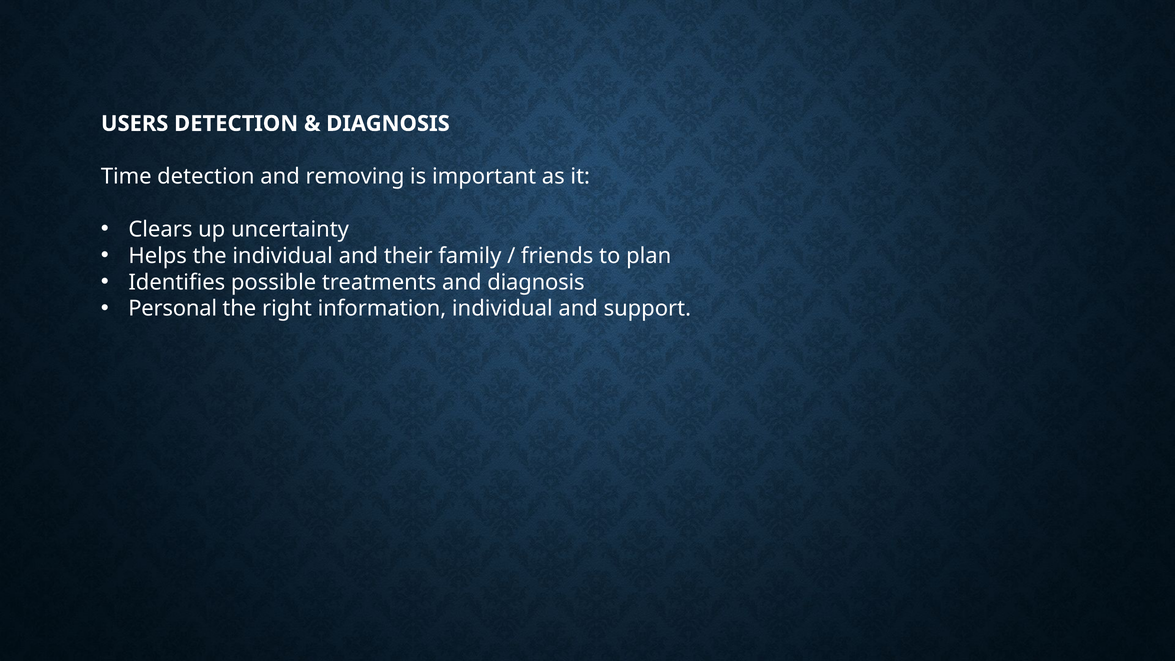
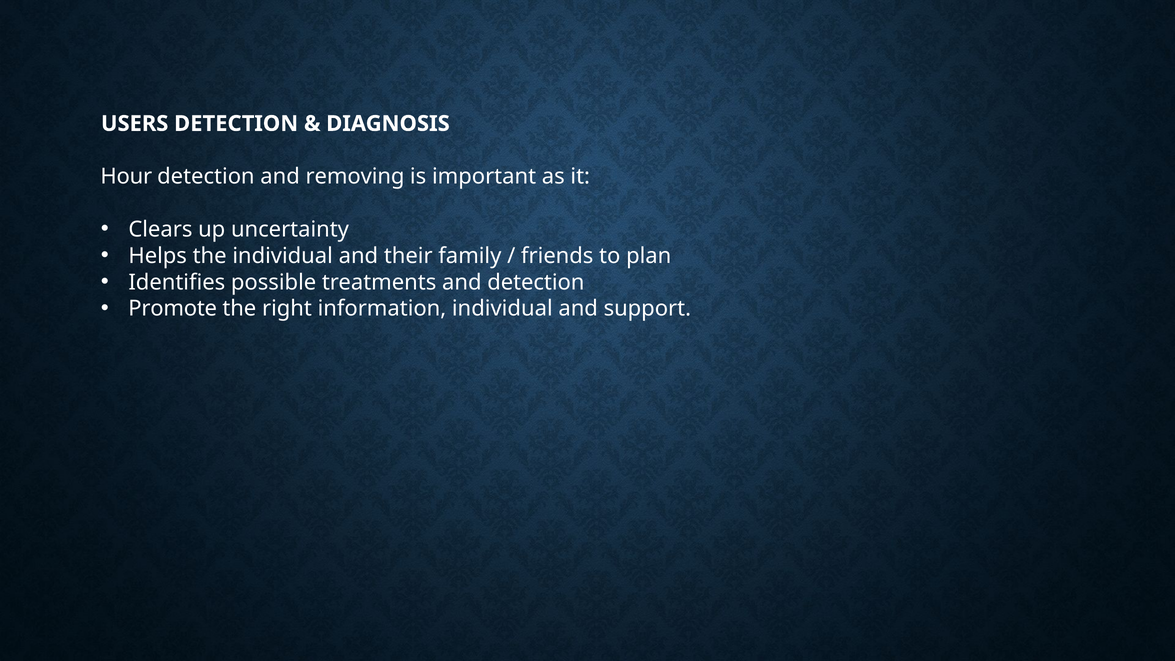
Time: Time -> Hour
and diagnosis: diagnosis -> detection
Personal: Personal -> Promote
